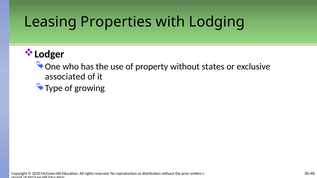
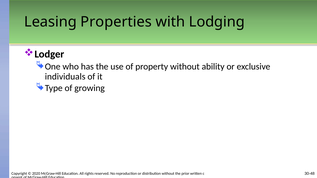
states: states -> ability
associated: associated -> individuals
